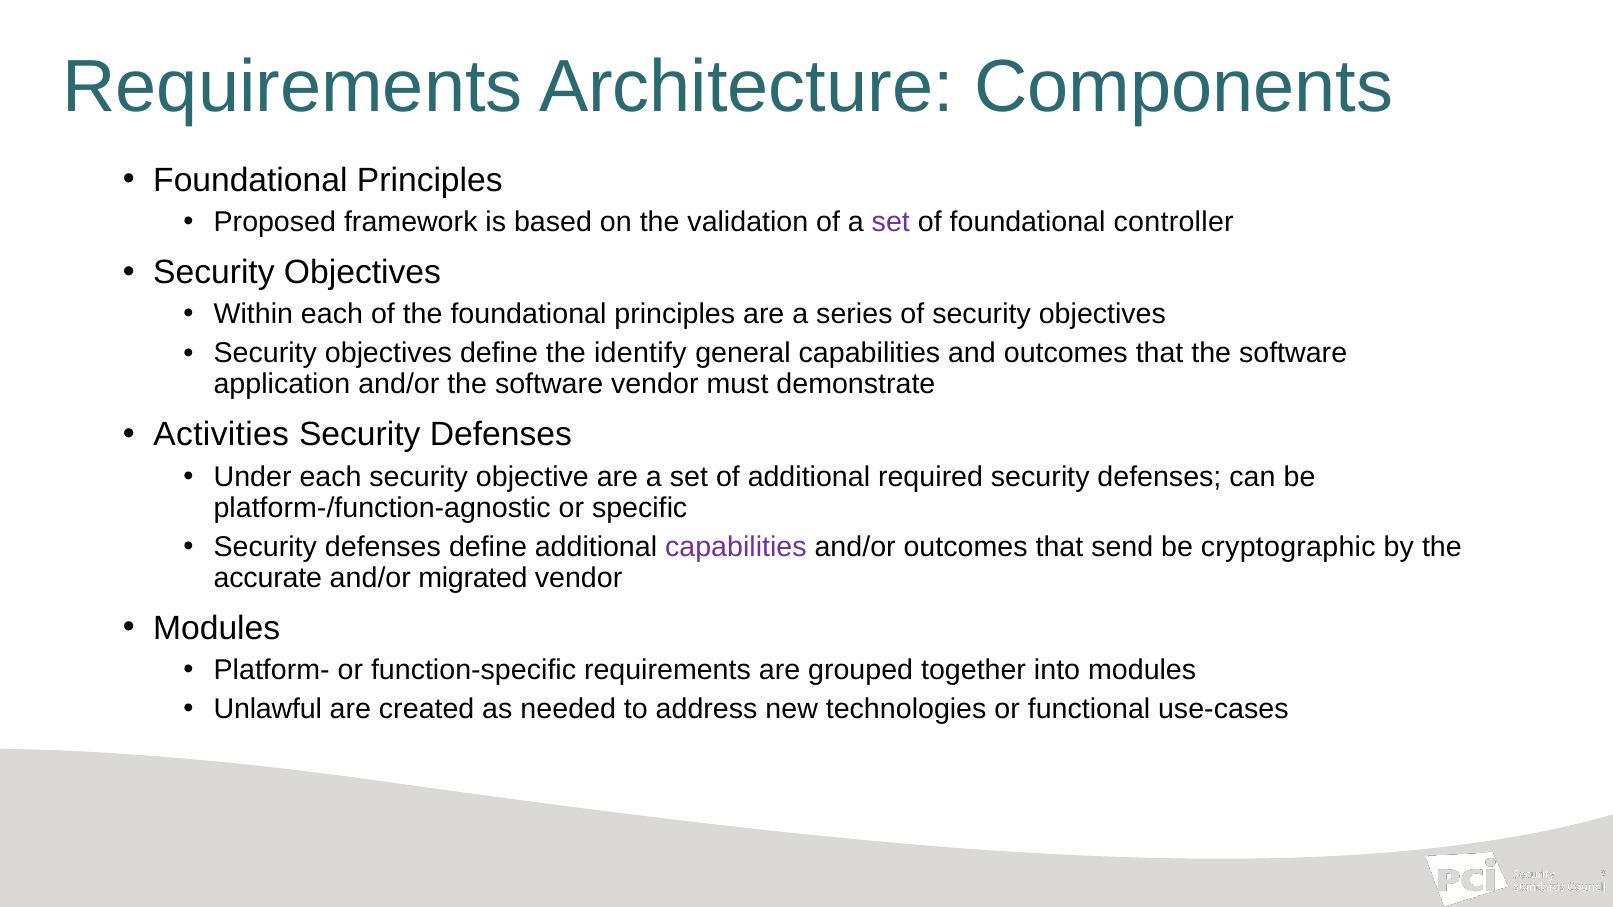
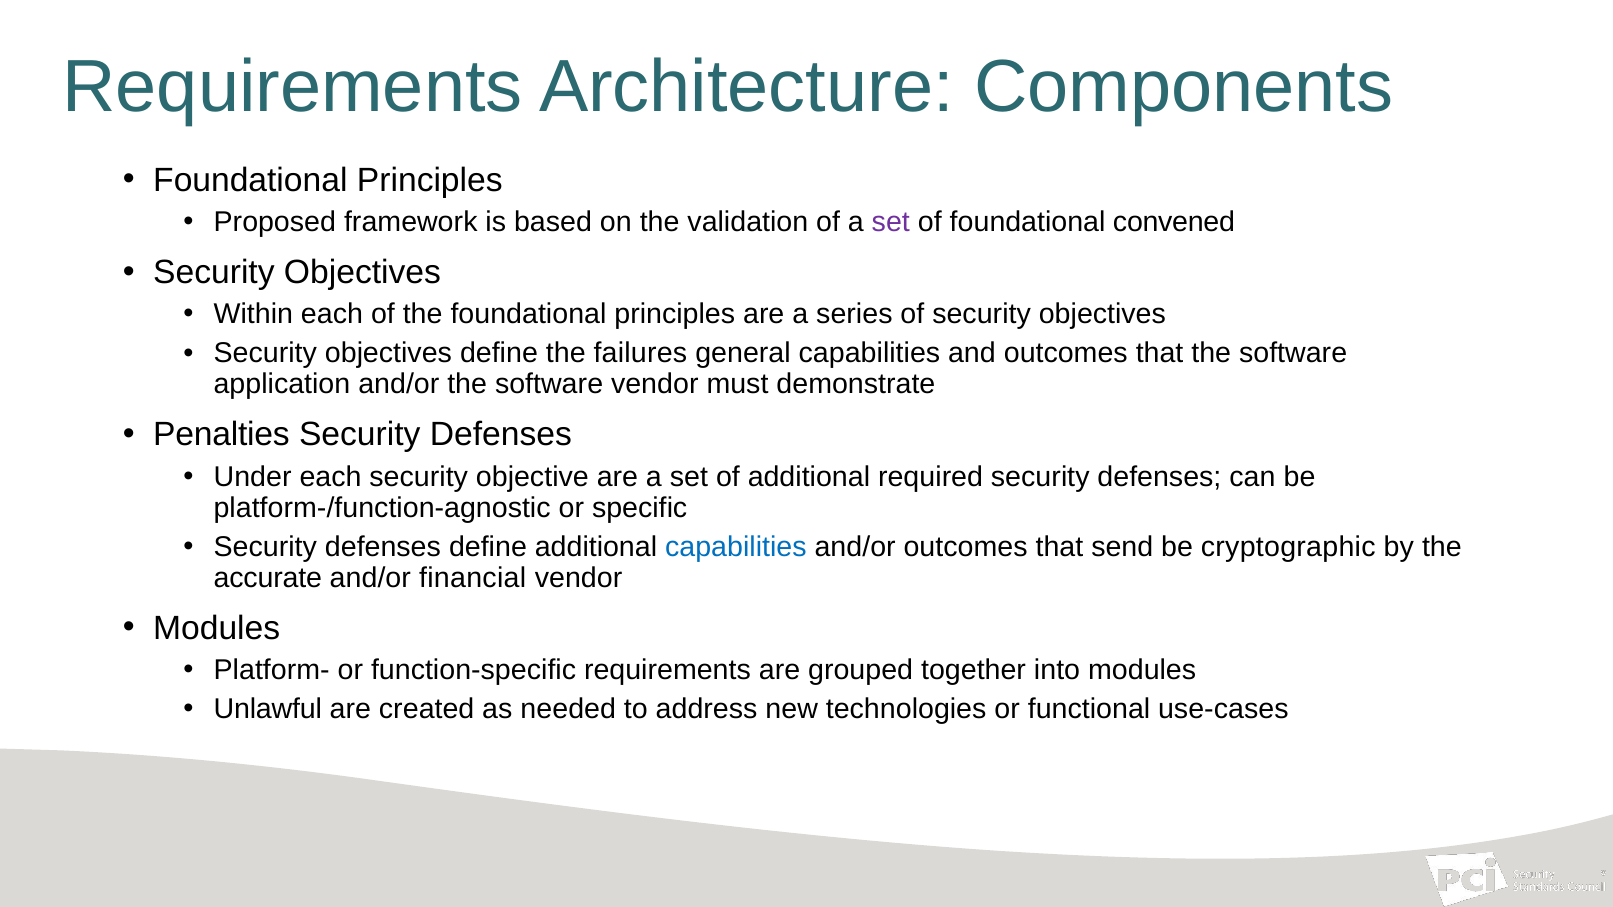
controller: controller -> convened
identify: identify -> failures
Activities: Activities -> Penalties
capabilities at (736, 547) colour: purple -> blue
migrated: migrated -> financial
